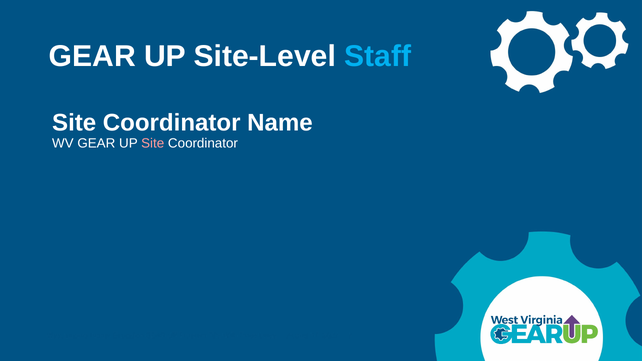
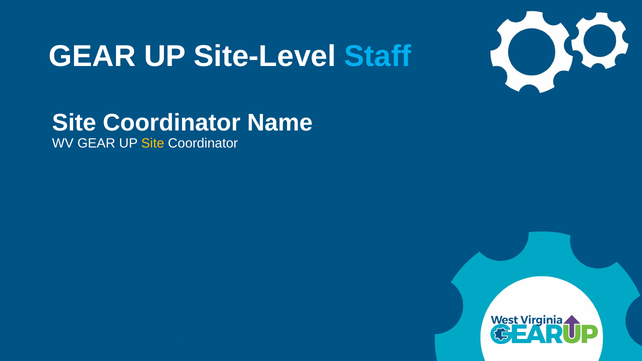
Site at (153, 143) colour: pink -> yellow
